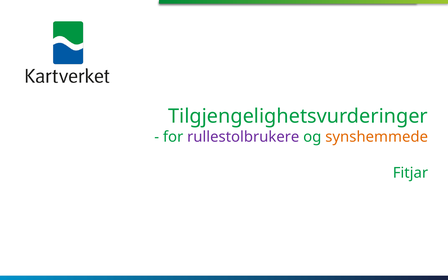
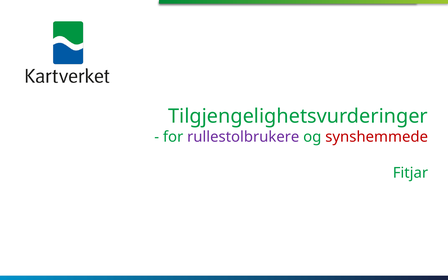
synshemmede colour: orange -> red
